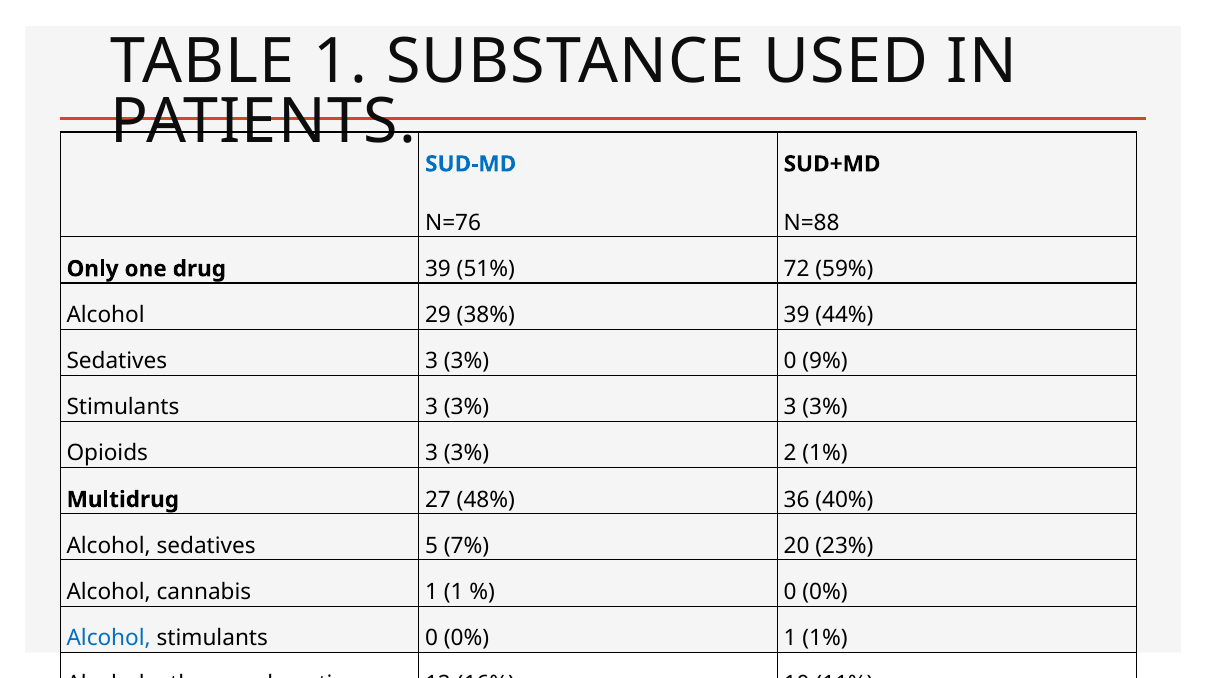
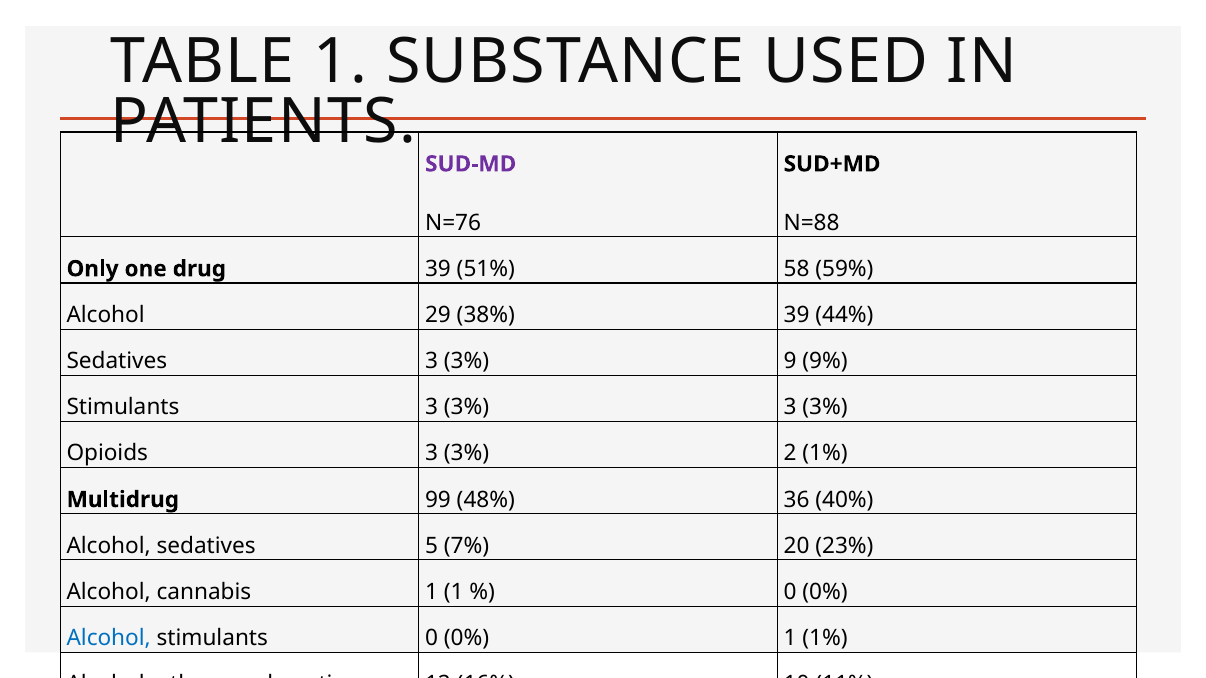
SUD-MD colour: blue -> purple
72: 72 -> 58
3% 0: 0 -> 9
27: 27 -> 99
